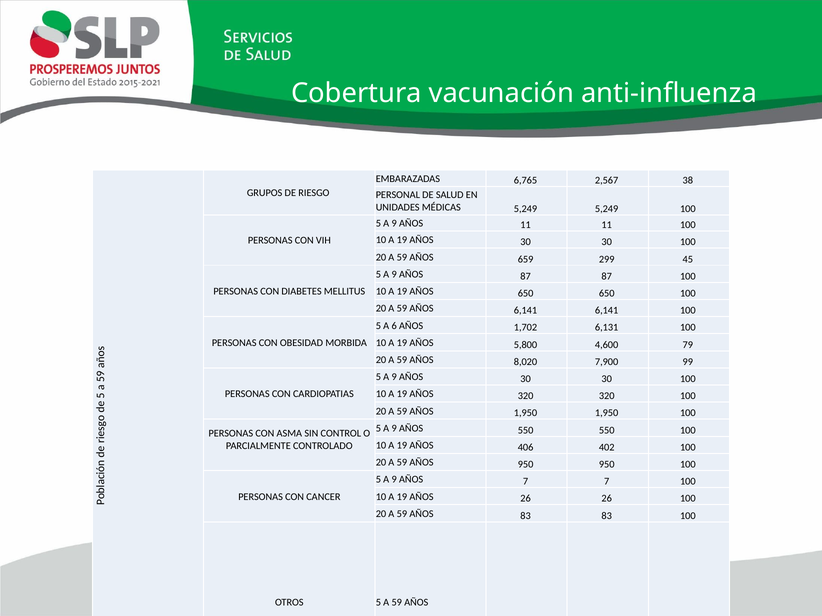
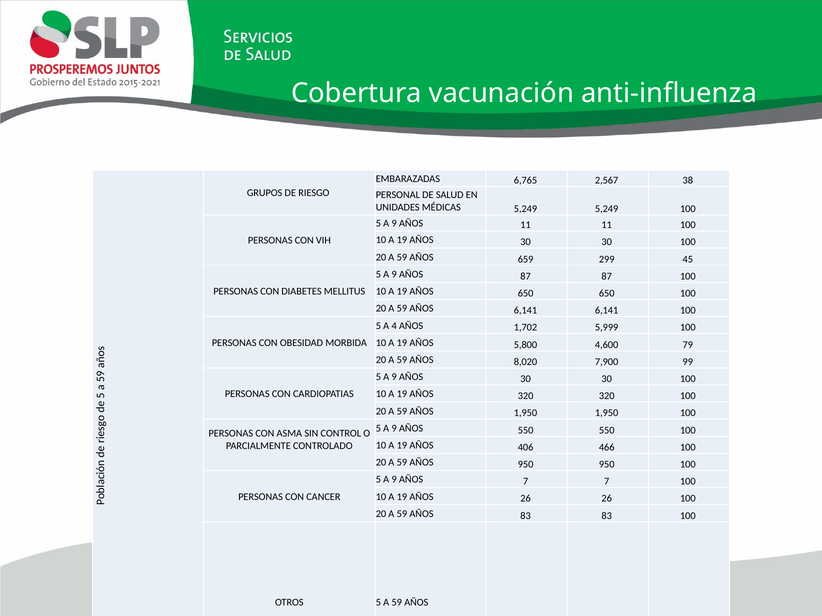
6: 6 -> 4
6,131: 6,131 -> 5,999
402: 402 -> 466
